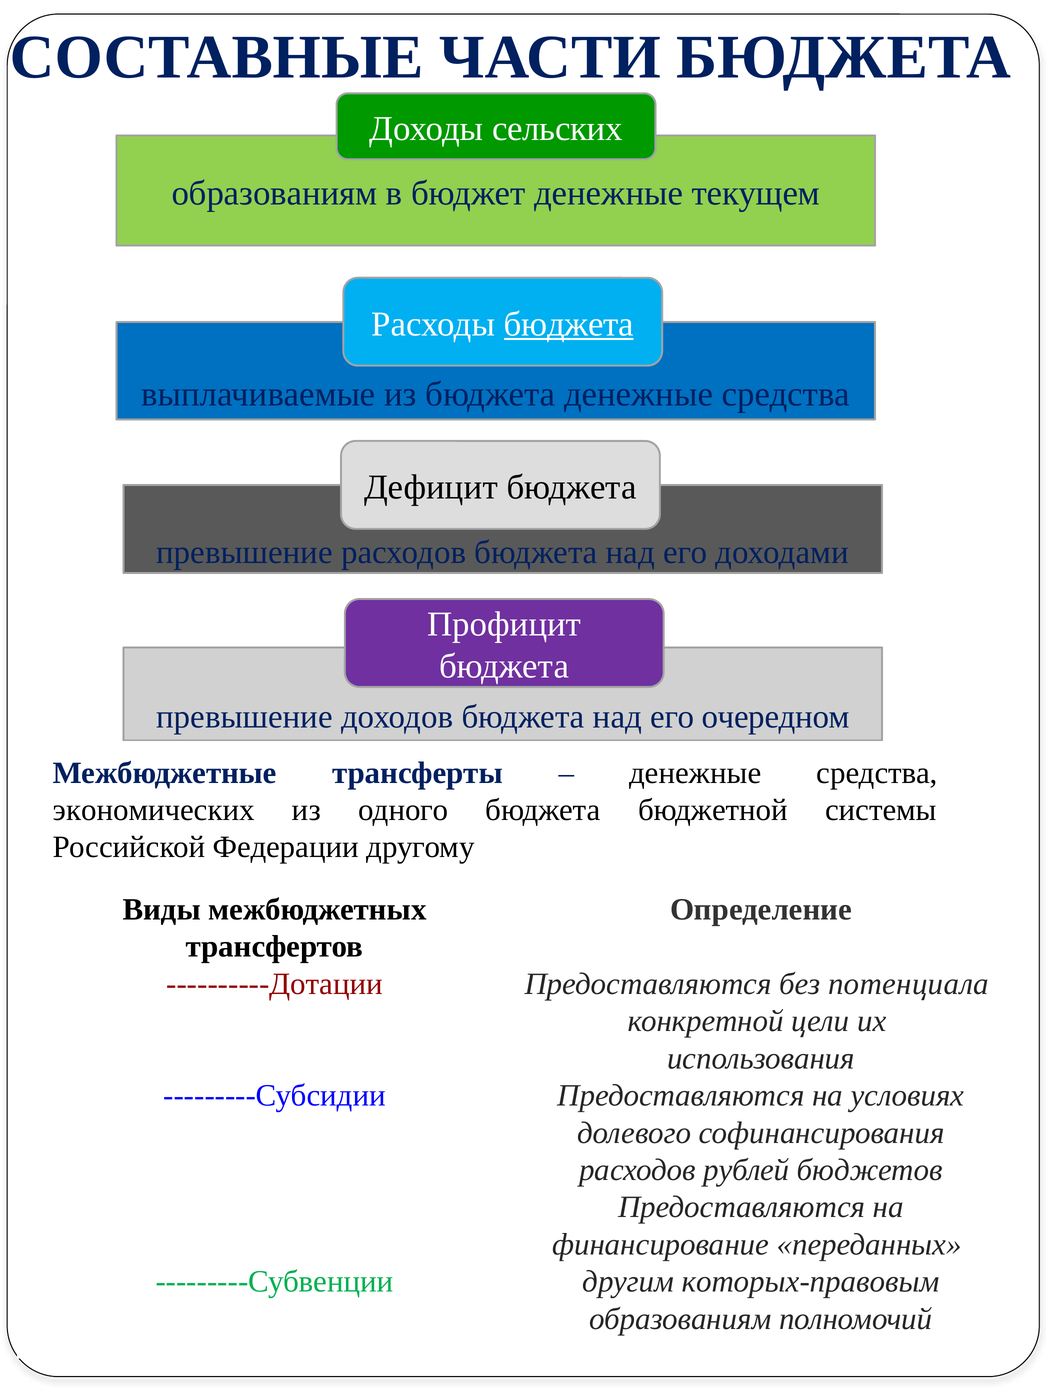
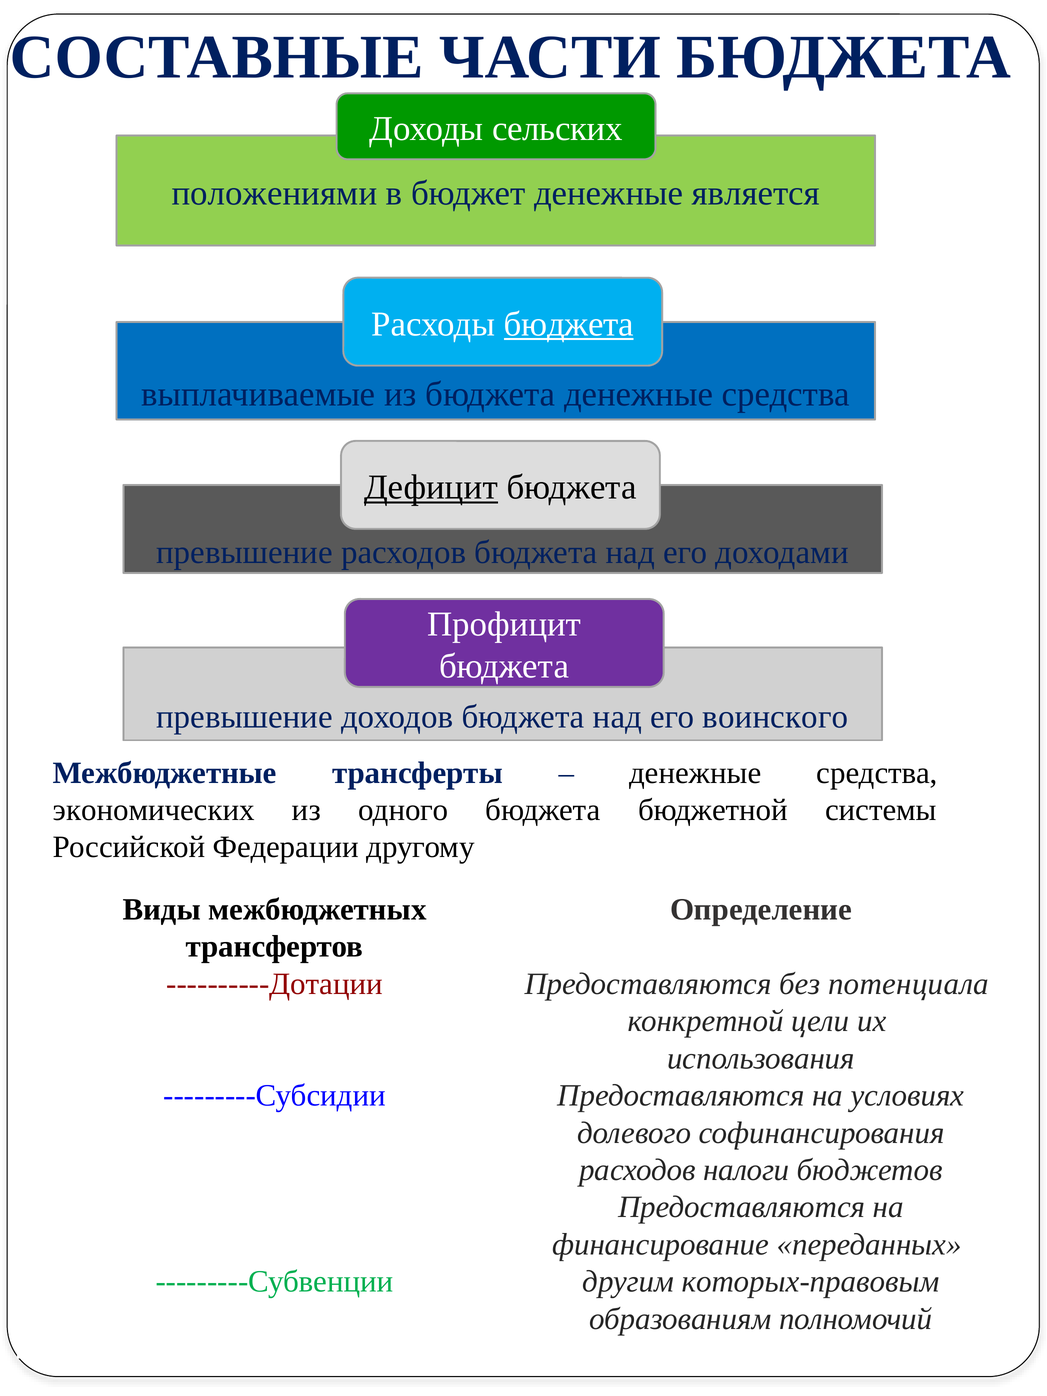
образованиям at (274, 193): образованиям -> положениями
текущем: текущем -> является
Дефицит underline: none -> present
очередном: очередном -> воинского
рублей: рублей -> налоги
